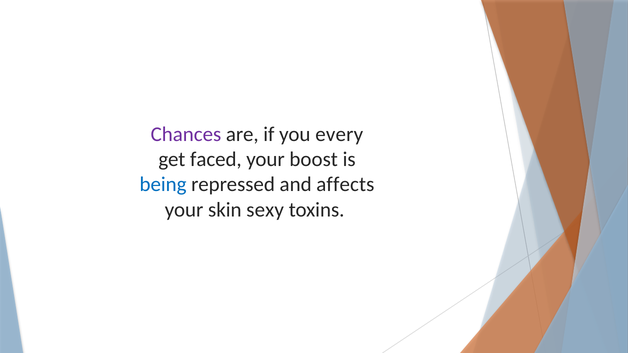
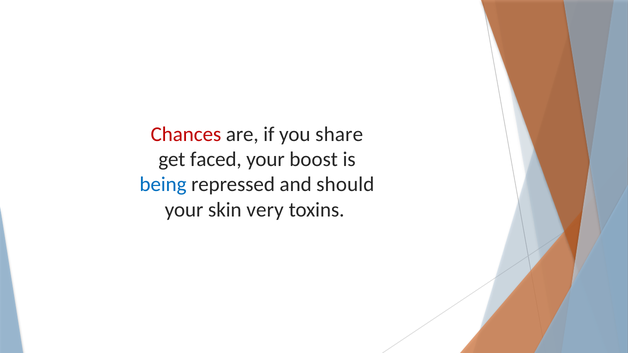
Chances colour: purple -> red
every: every -> share
affects: affects -> should
sexy: sexy -> very
